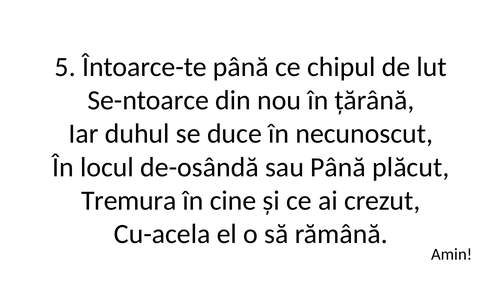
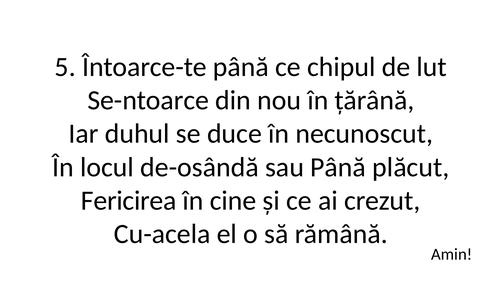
Tremura: Tremura -> Fericirea
